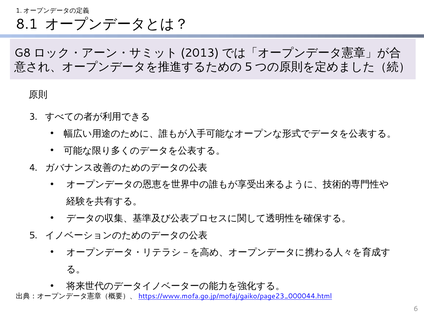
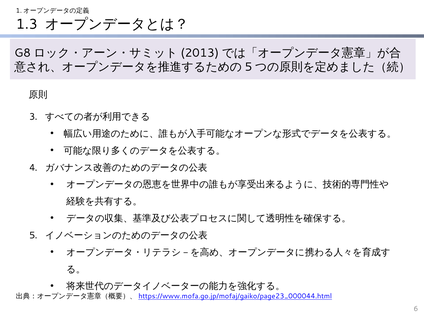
8.1: 8.1 -> 1.3
